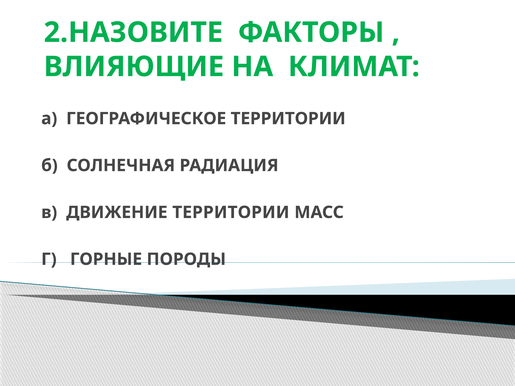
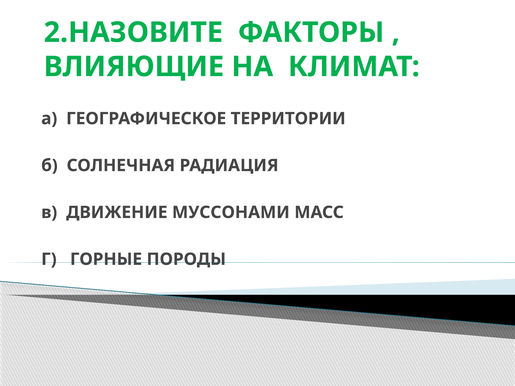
ДВИЖЕНИЕ ТЕРРИТОРИИ: ТЕРРИТОРИИ -> МУССОНАМИ
